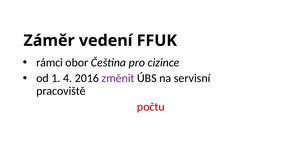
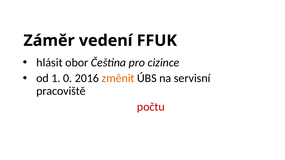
rámci: rámci -> hlásit
4: 4 -> 0
změnit colour: purple -> orange
